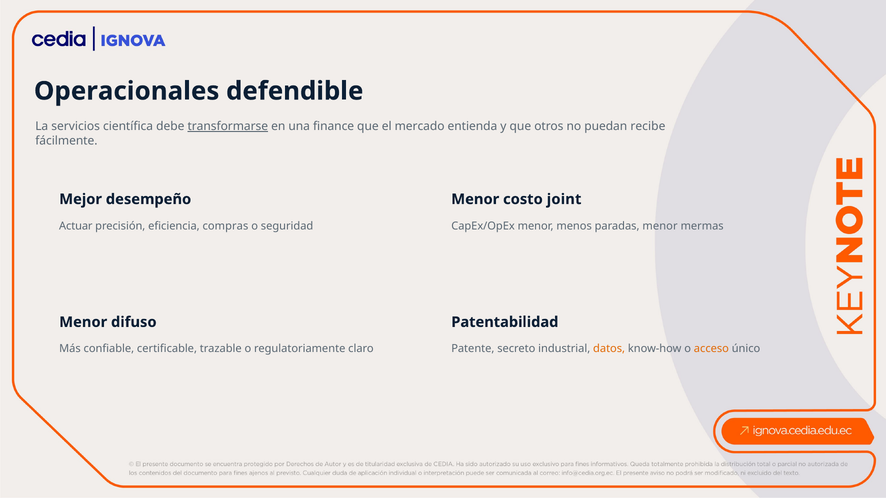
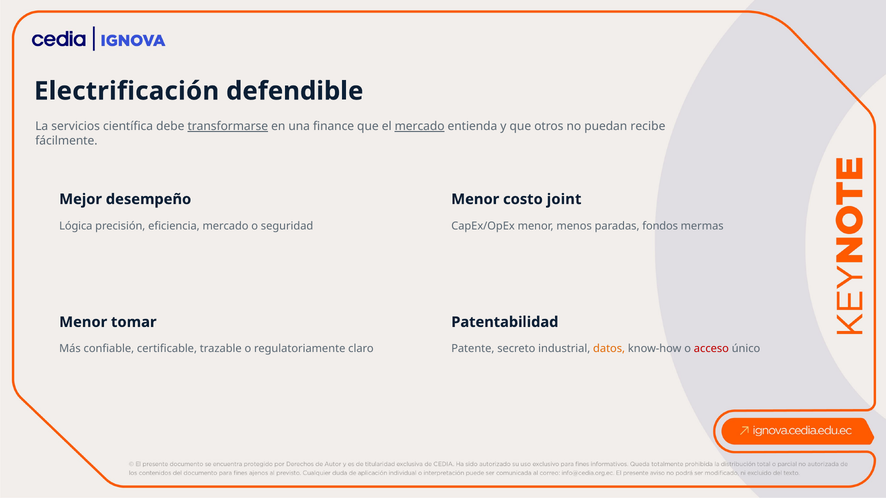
Operacionales: Operacionales -> Electrificación
mercado at (420, 126) underline: none -> present
Actuar: Actuar -> Lógica
eficiencia compras: compras -> mercado
paradas menor: menor -> fondos
difuso: difuso -> tomar
acceso colour: orange -> red
